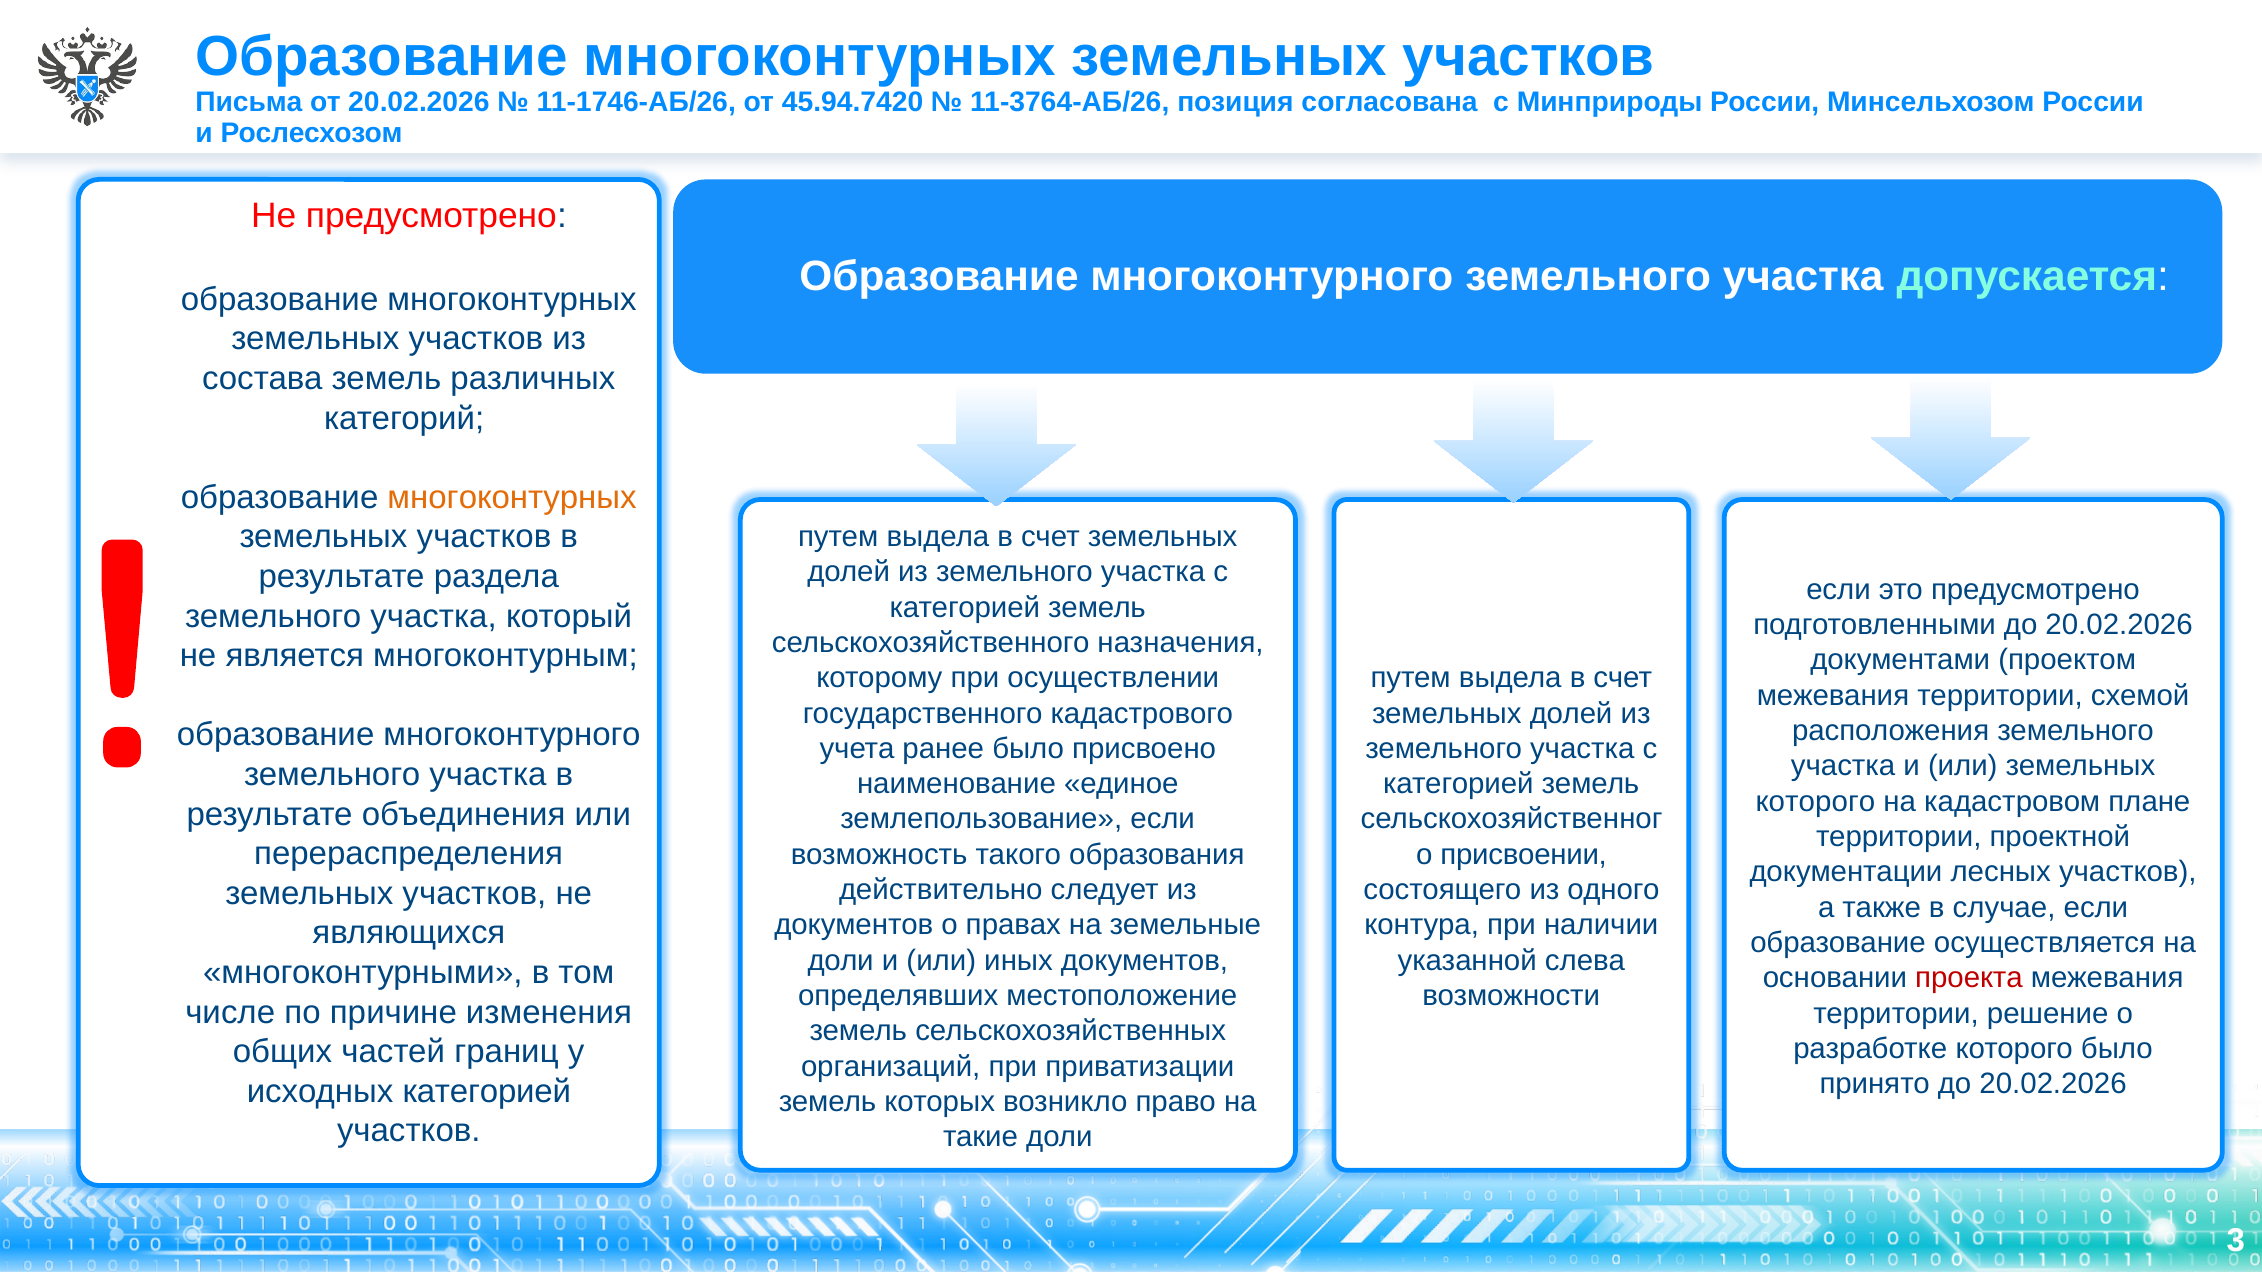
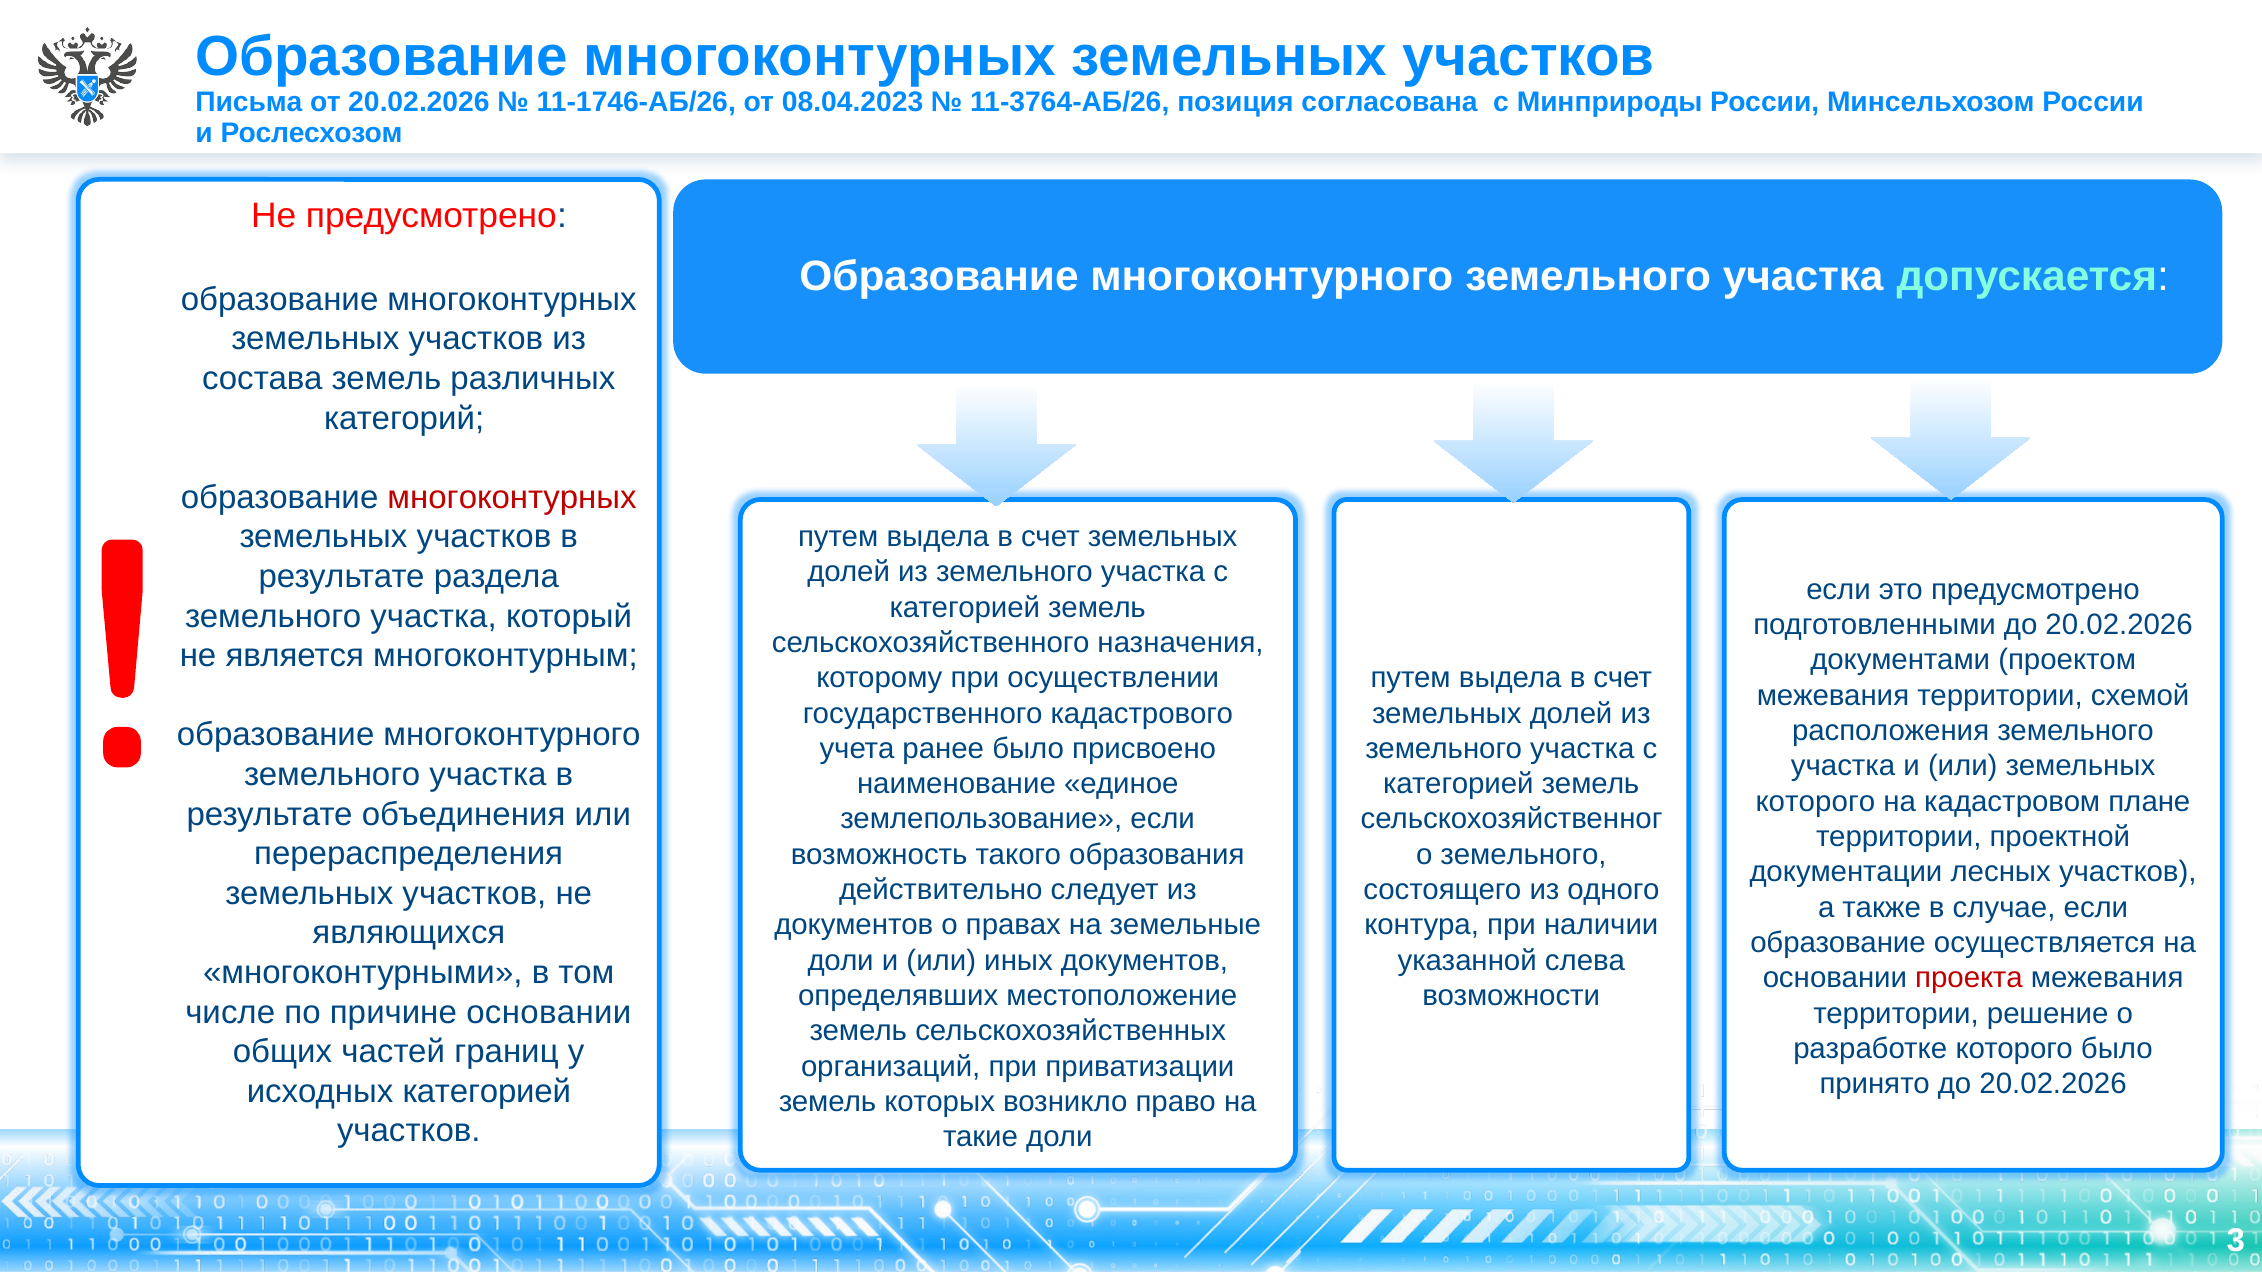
45.94.7420: 45.94.7420 -> 08.04.2023
многоконтурных at (512, 498) colour: orange -> red
о присвоении: присвоении -> земельного
причине изменения: изменения -> основании
